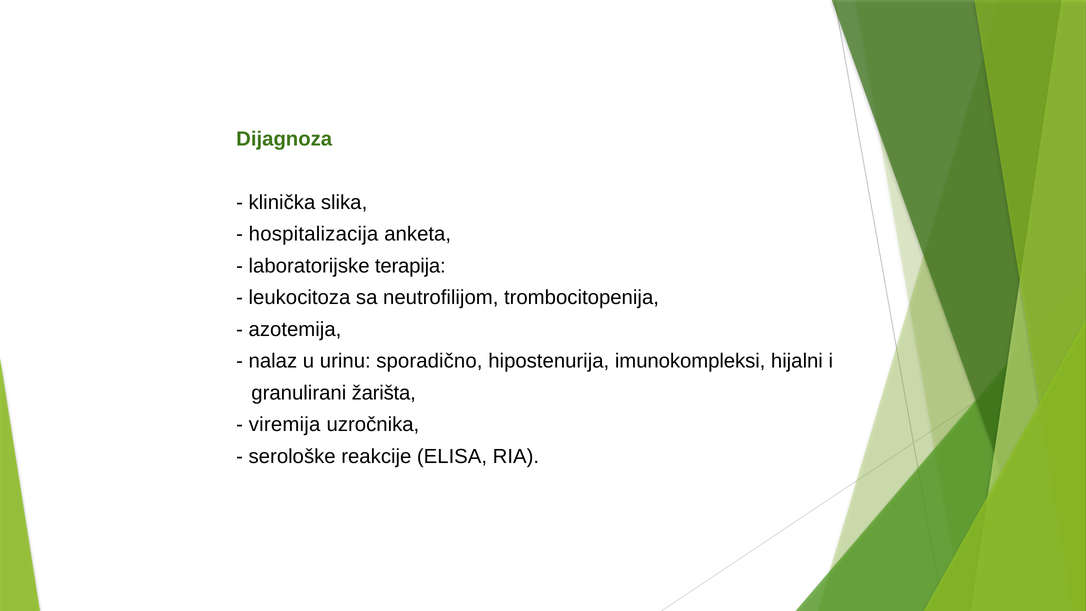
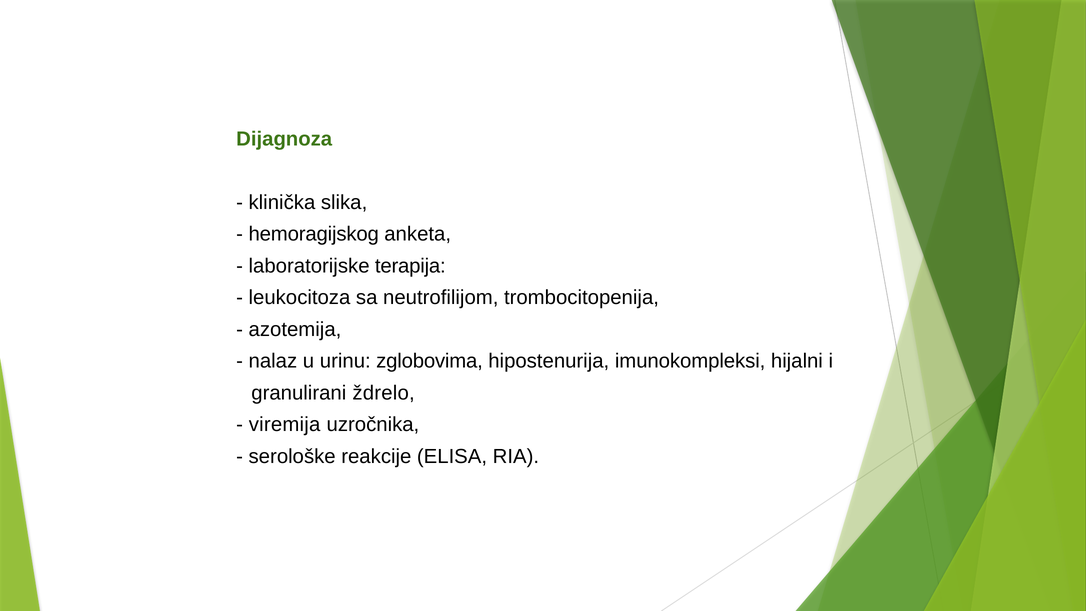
hospitalizacija: hospitalizacija -> hemoragijskog
sporadično: sporadično -> zglobovima
žarišta: žarišta -> ždrelo
